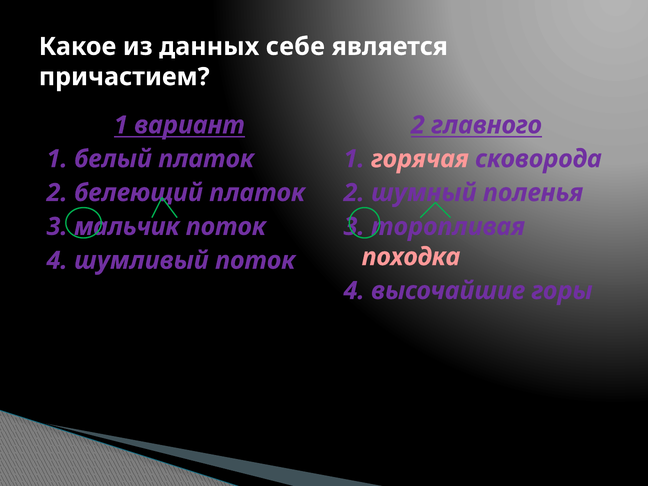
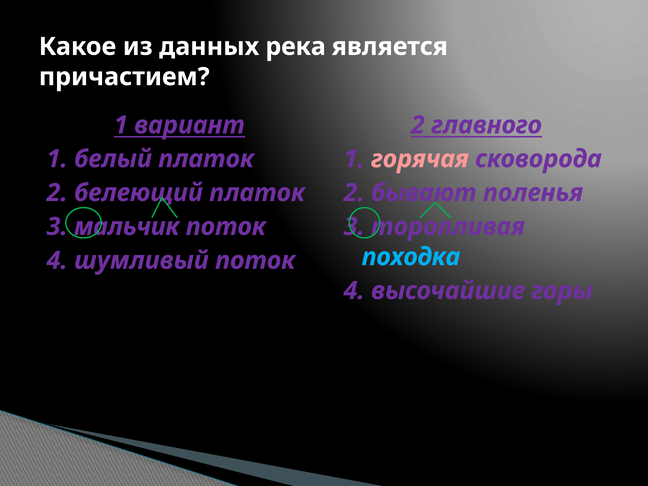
себе: себе -> река
шумный: шумный -> бывают
походка colour: pink -> light blue
